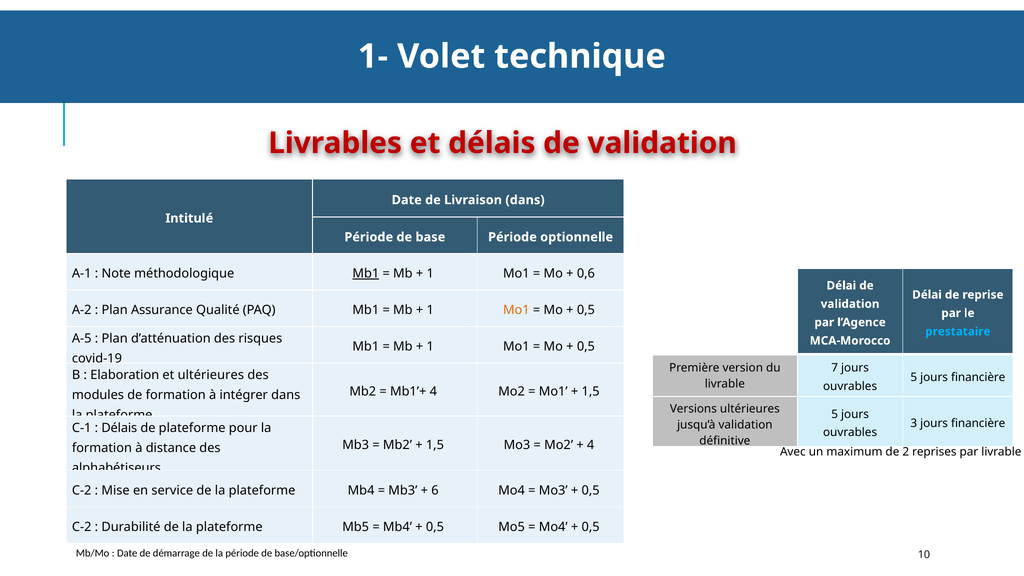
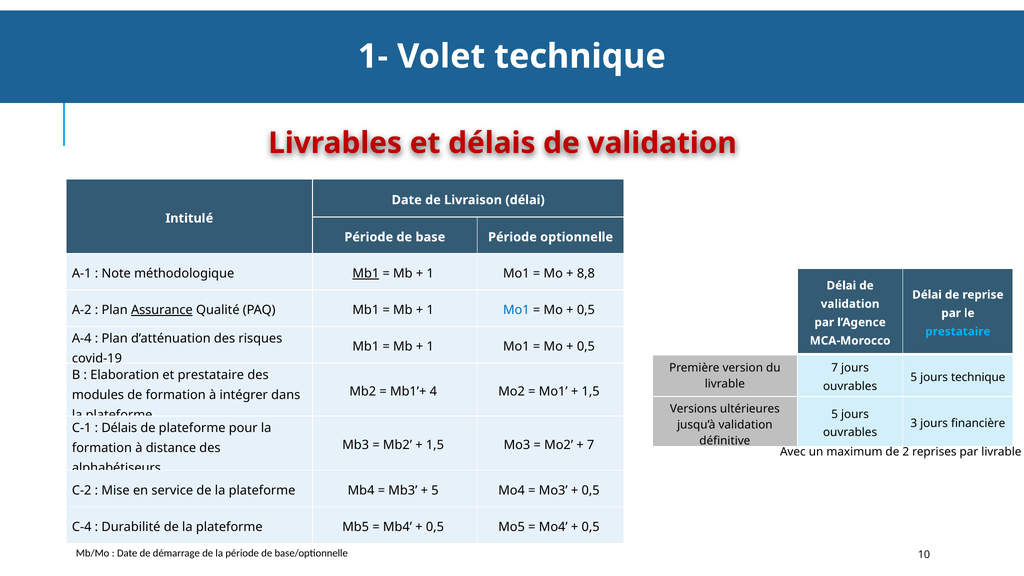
Livraison dans: dans -> délai
0,6: 0,6 -> 8,8
Assurance underline: none -> present
Mo1 at (516, 310) colour: orange -> blue
A-5: A-5 -> A-4
et ultérieures: ultérieures -> prestataire
5 jours financière: financière -> technique
4 at (591, 445): 4 -> 7
6 at (435, 491): 6 -> 5
C-2 at (82, 527): C-2 -> C-4
